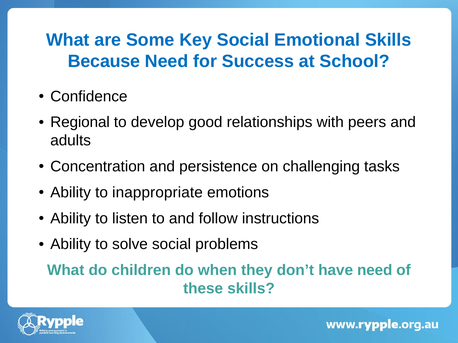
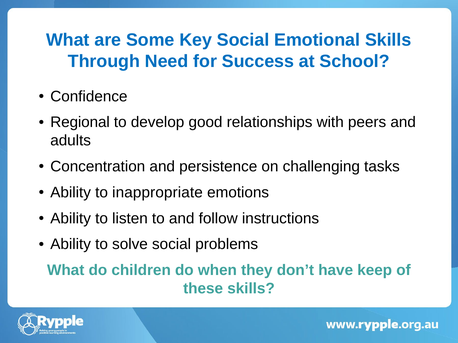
Because: Because -> Through
have need: need -> keep
